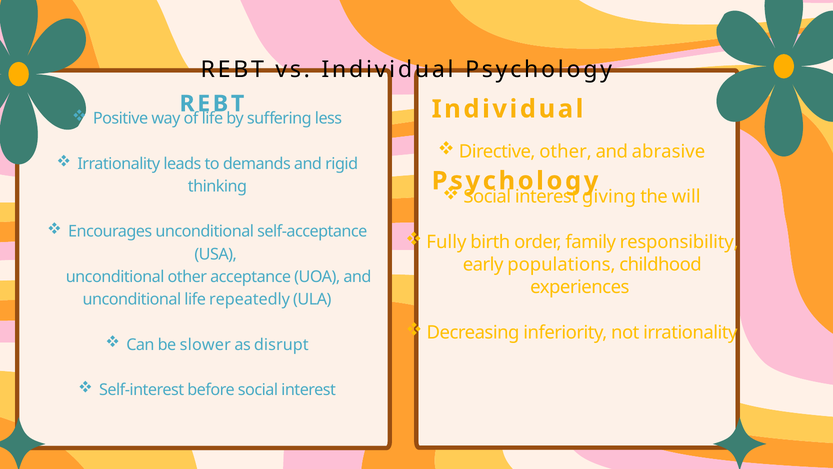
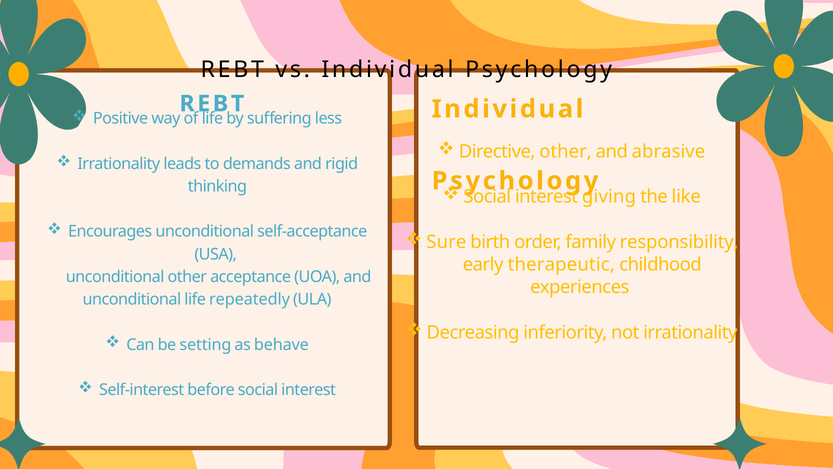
will: will -> like
Fully: Fully -> Sure
populations: populations -> therapeutic
slower: slower -> setting
disrupt: disrupt -> behave
